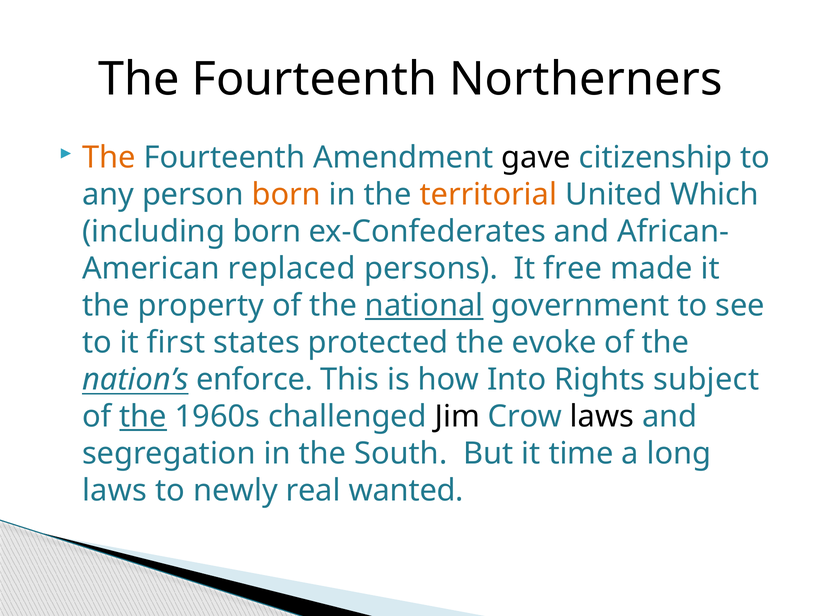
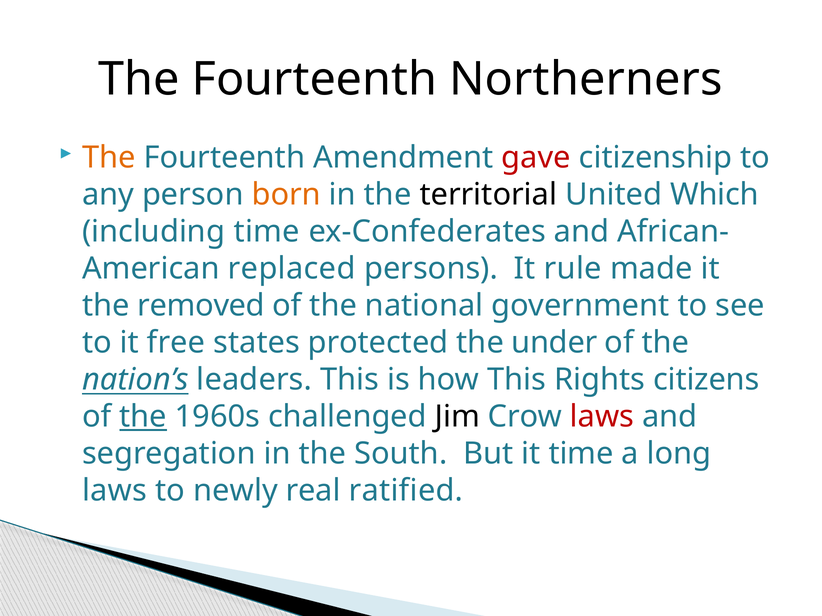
gave colour: black -> red
territorial colour: orange -> black
including born: born -> time
free: free -> rule
property: property -> removed
national underline: present -> none
first: first -> free
evoke: evoke -> under
enforce: enforce -> leaders
how Into: Into -> This
subject: subject -> citizens
laws at (602, 417) colour: black -> red
wanted: wanted -> ratified
